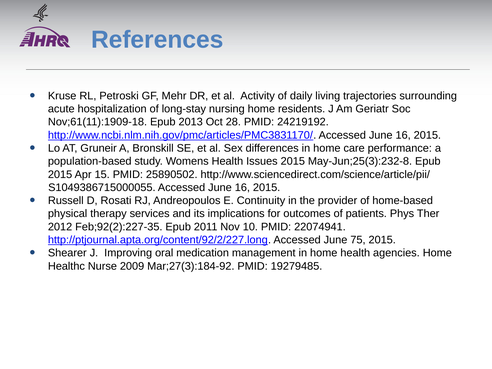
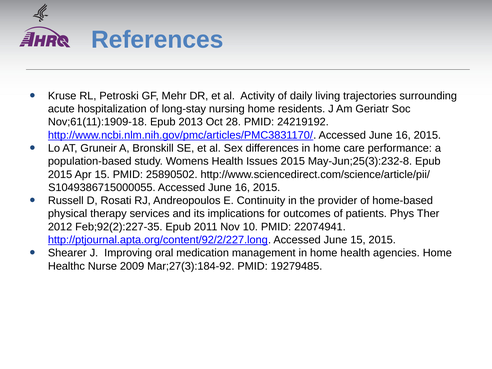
June 75: 75 -> 15
